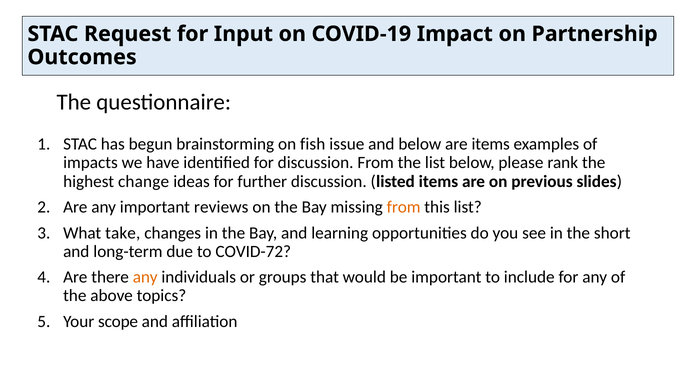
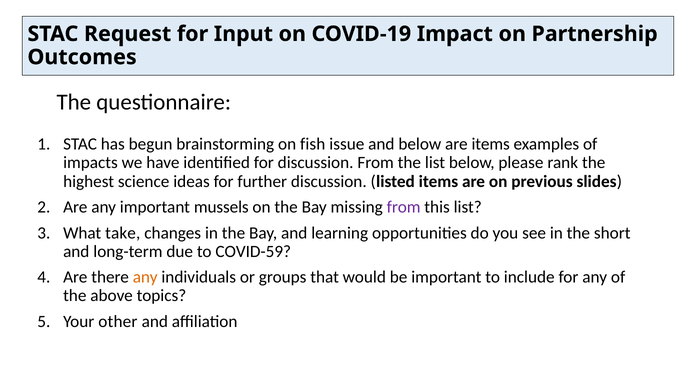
change: change -> science
reviews: reviews -> mussels
from at (404, 207) colour: orange -> purple
COVID-72: COVID-72 -> COVID-59
scope: scope -> other
